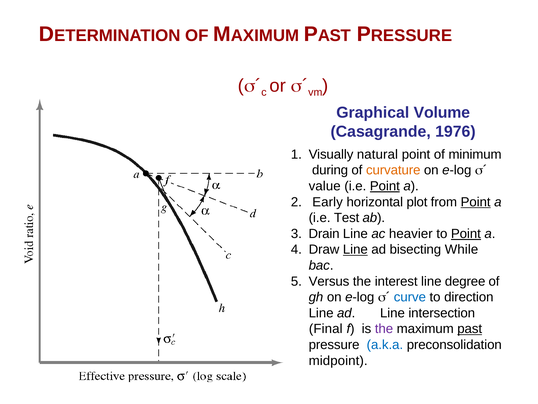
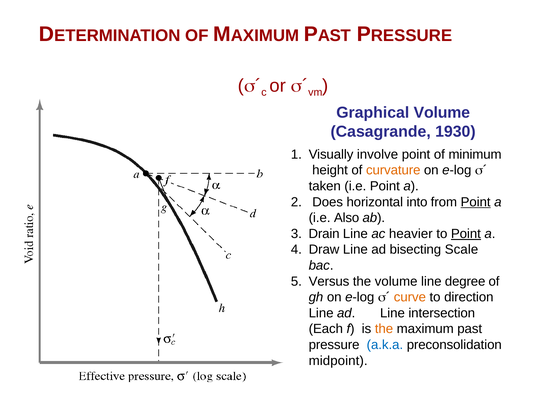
1976: 1976 -> 1930
natural: natural -> involve
during: during -> height
value: value -> taken
Point at (385, 186) underline: present -> none
Early: Early -> Does
plot: plot -> into
Test: Test -> Also
Line at (355, 249) underline: present -> none
While: While -> Scale
the interest: interest -> volume
curve colour: blue -> orange
Final: Final -> Each
the at (384, 329) colour: purple -> orange
past underline: present -> none
